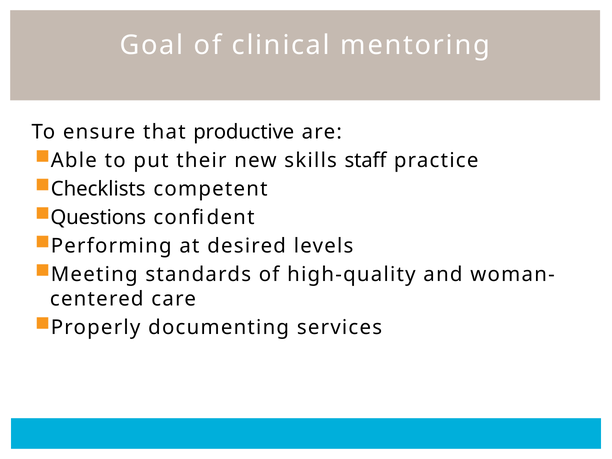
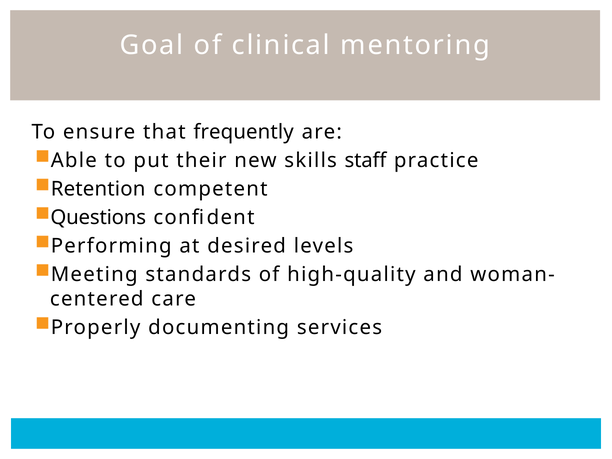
productive: productive -> frequently
Checklists: Checklists -> Retention
